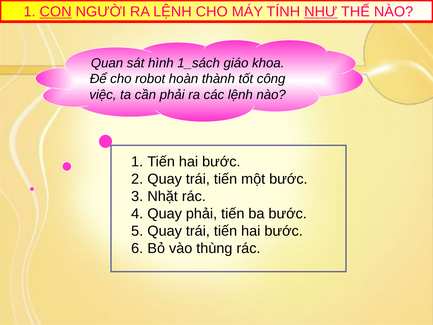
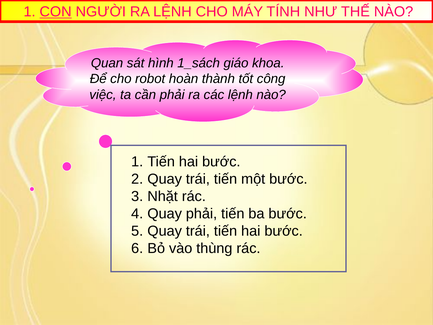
NHƯ underline: present -> none
